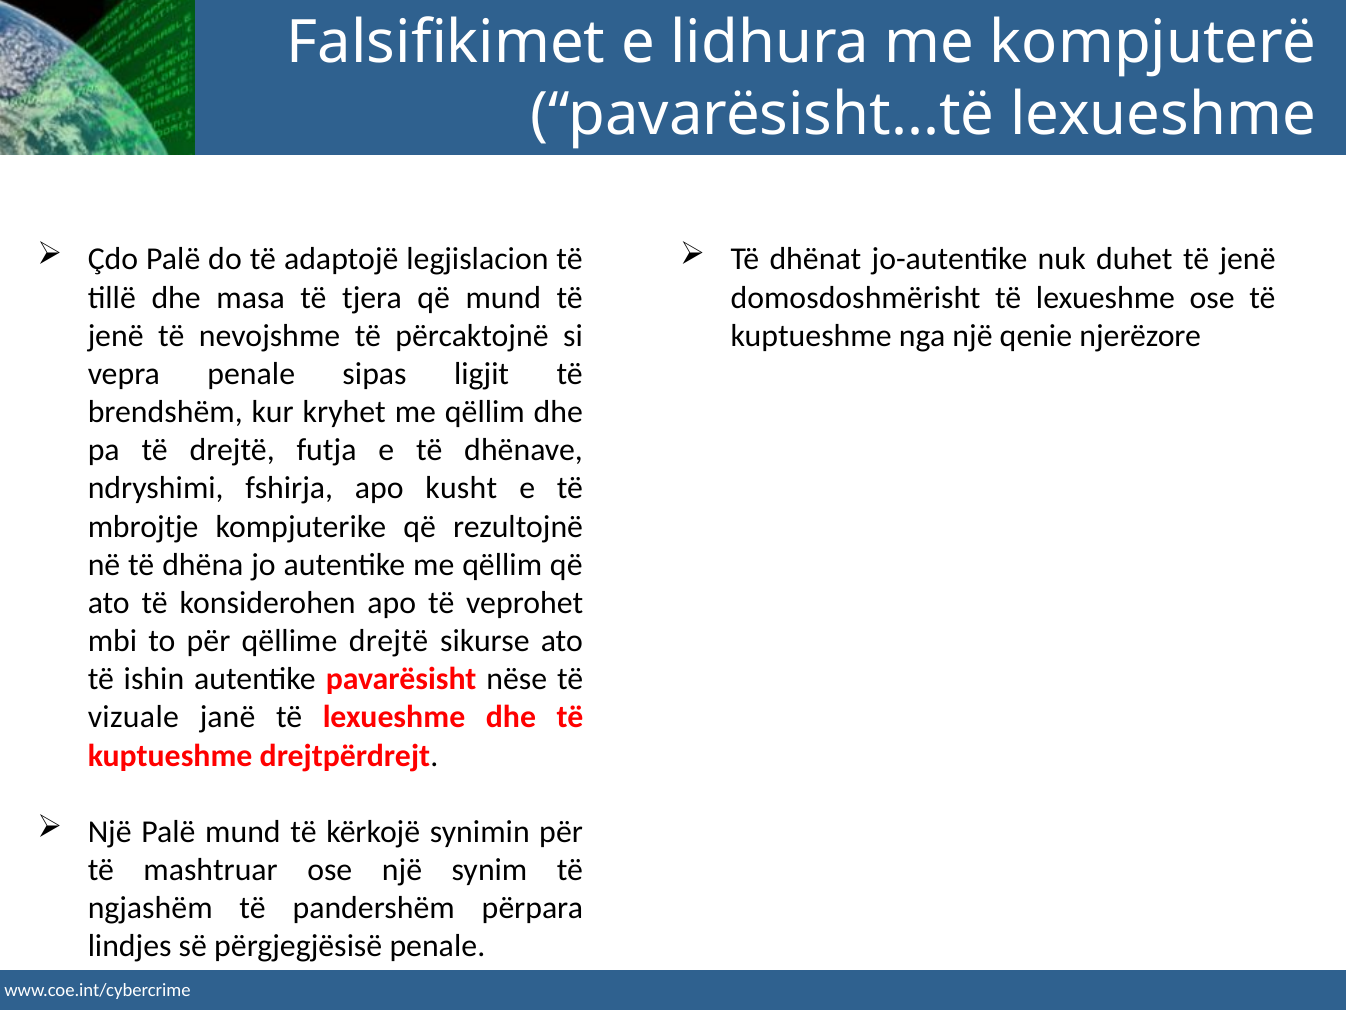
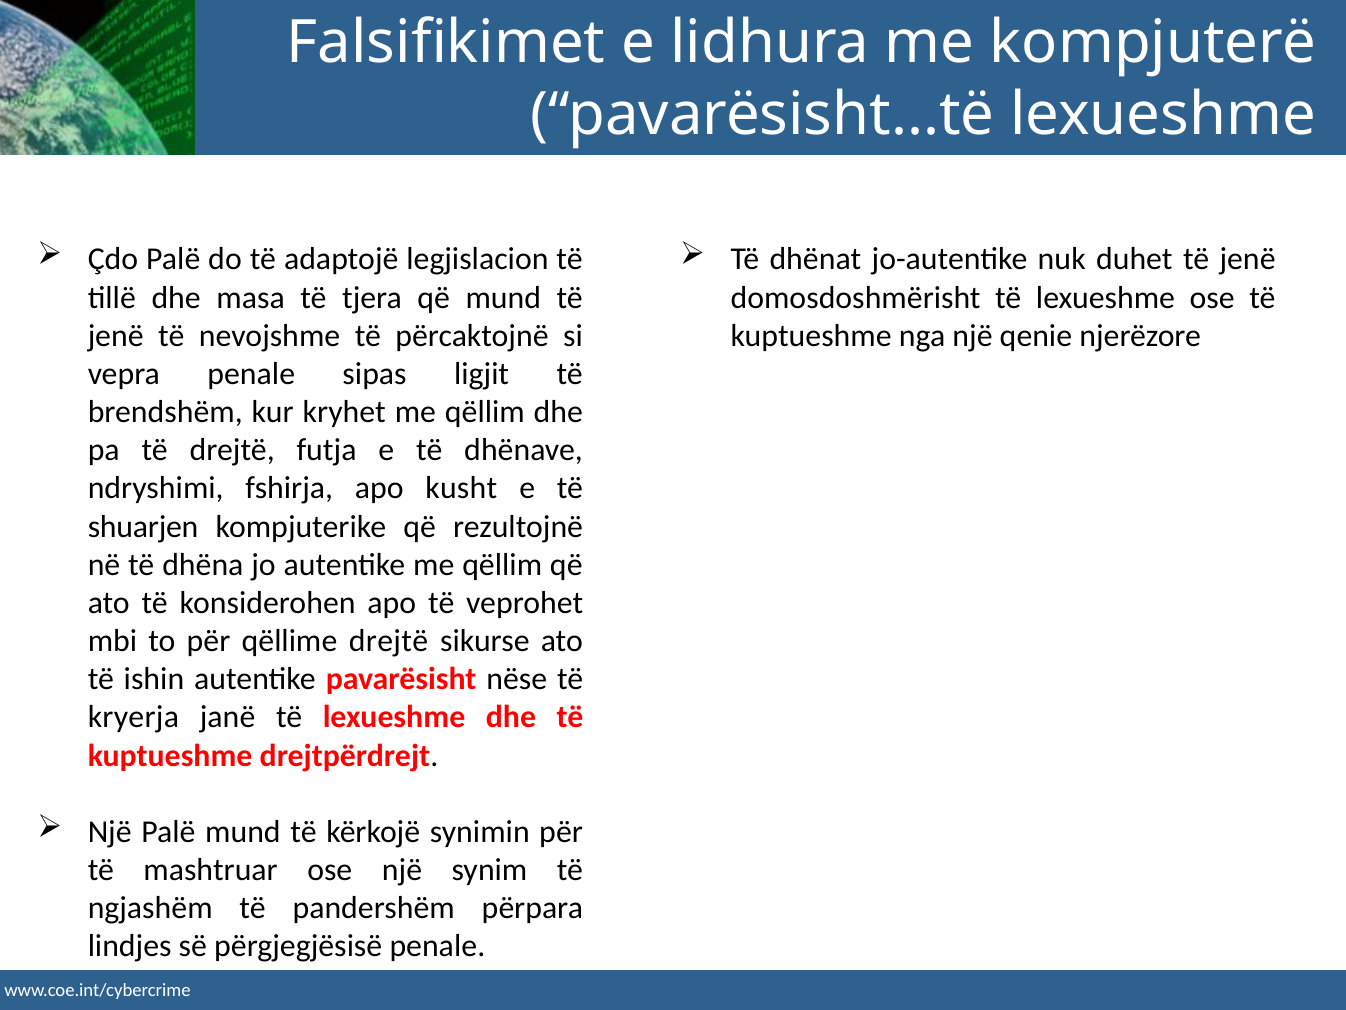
mbrojtje: mbrojtje -> shuarjen
vizuale: vizuale -> kryerja
